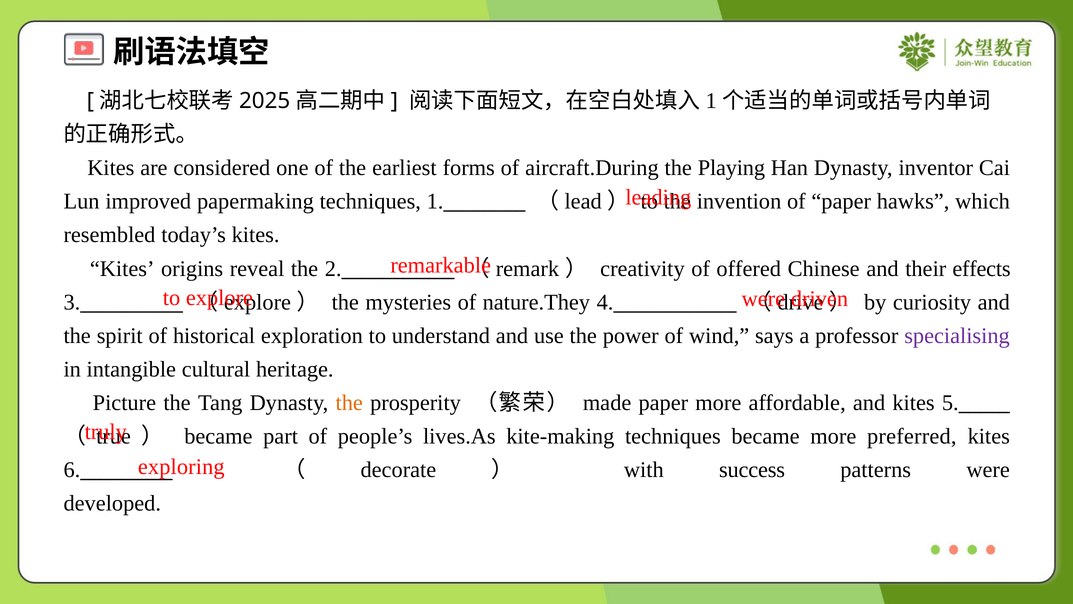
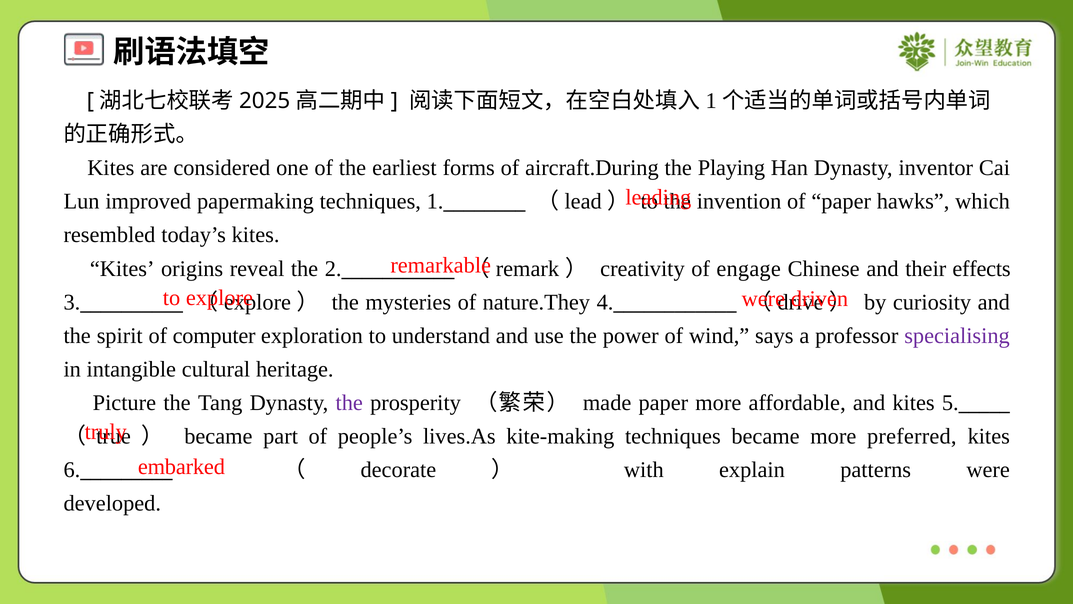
offered: offered -> engage
historical: historical -> computer
the at (349, 403) colour: orange -> purple
exploring: exploring -> embarked
success: success -> explain
